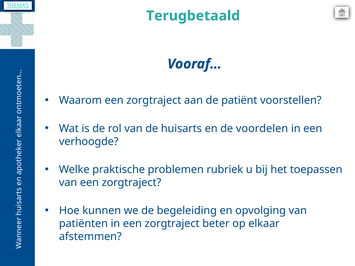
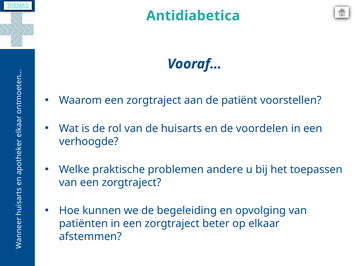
Terugbetaald: Terugbetaald -> Antidiabetica
rubriek: rubriek -> andere
